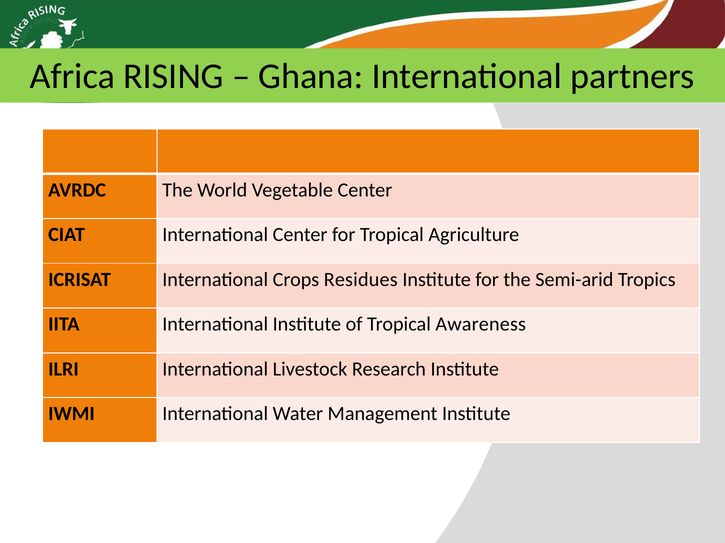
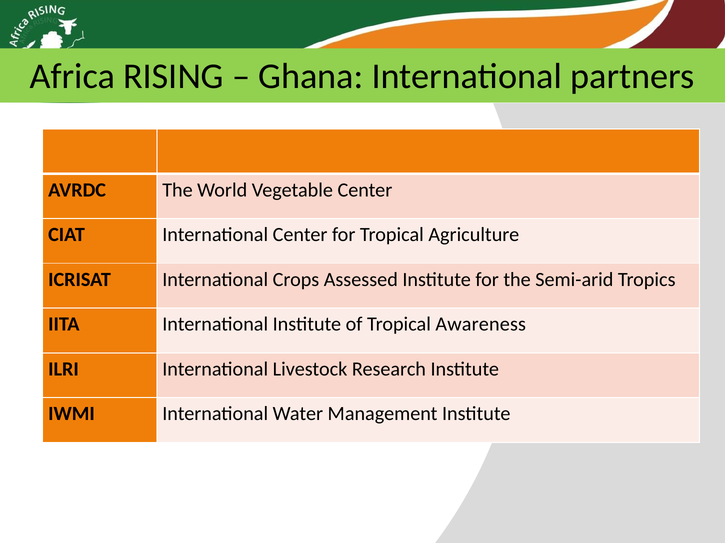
Residues: Residues -> Assessed
